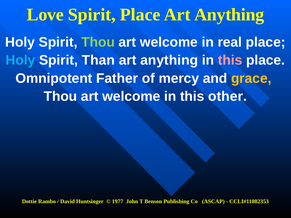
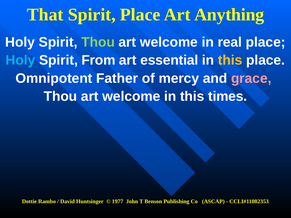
Love: Love -> That
Than: Than -> From
anything at (169, 60): anything -> essential
this at (230, 60) colour: pink -> yellow
grace colour: yellow -> pink
other: other -> times
